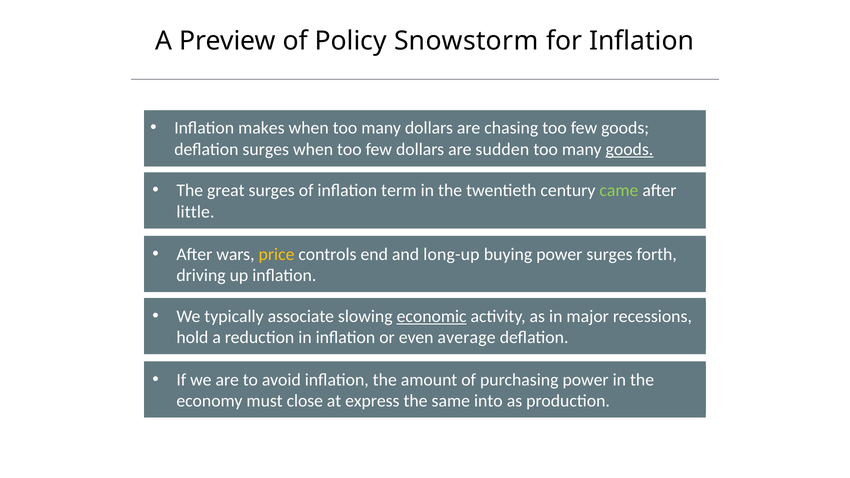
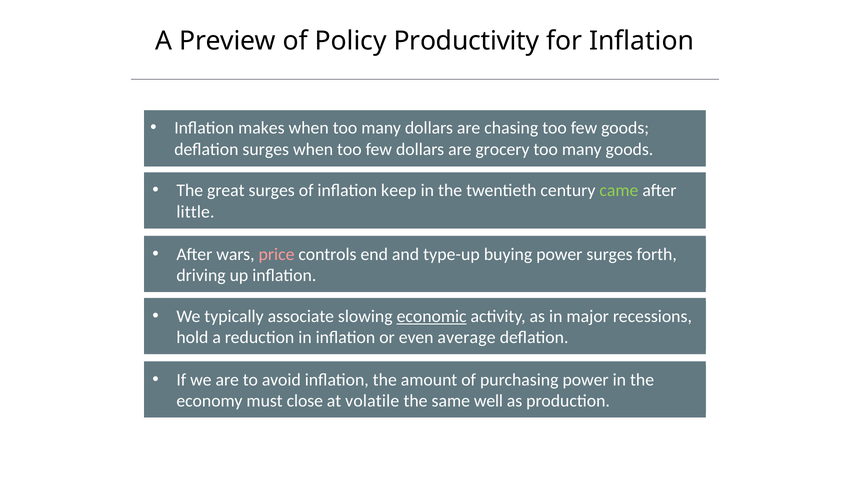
Snowstorm: Snowstorm -> Productivity
sudden: sudden -> grocery
goods at (629, 149) underline: present -> none
term: term -> keep
price colour: yellow -> pink
long-up: long-up -> type-up
express: express -> volatile
into: into -> well
